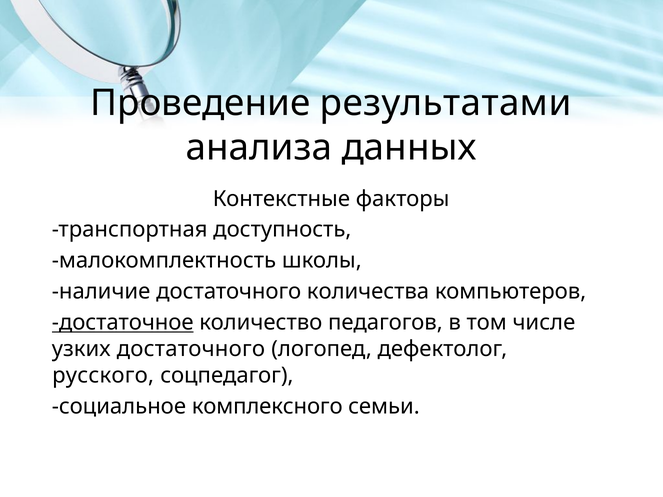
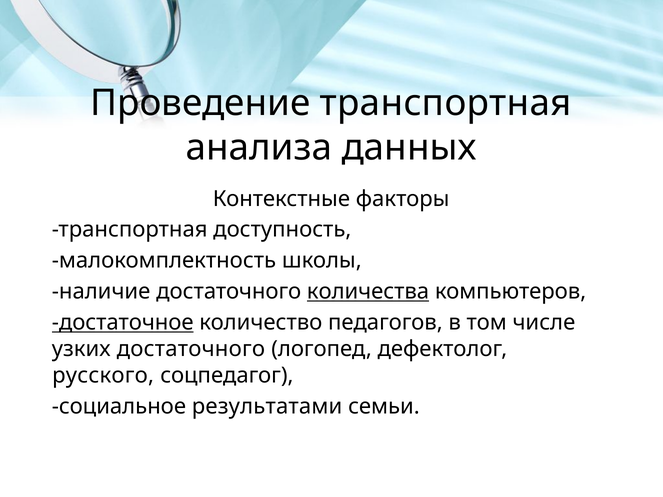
Проведение результатами: результатами -> транспортная
количества underline: none -> present
комплексного: комплексного -> результатами
